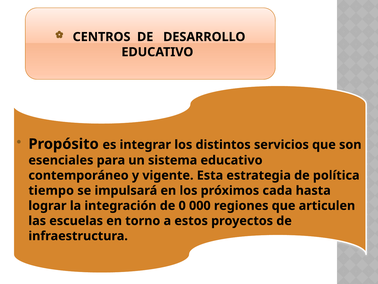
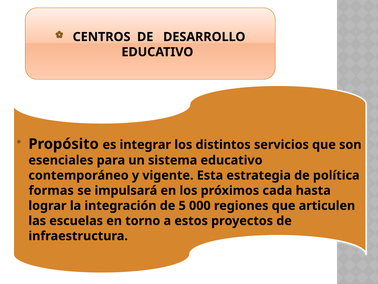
tiempo: tiempo -> formas
0: 0 -> 5
